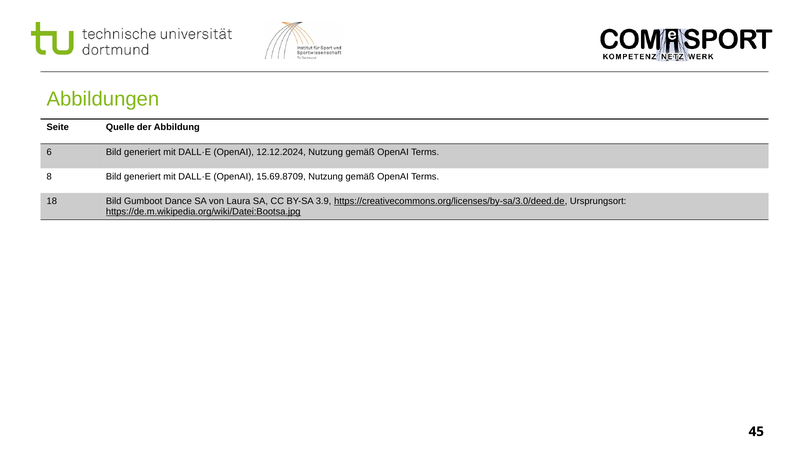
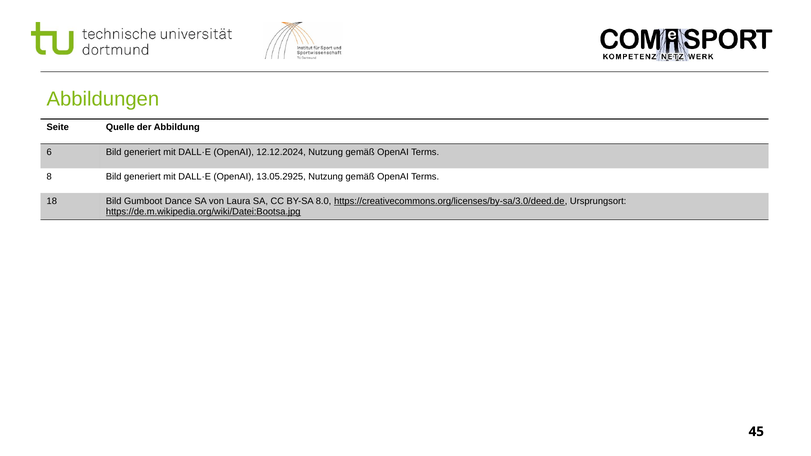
15.69.8709: 15.69.8709 -> 13.05.2925
3.9: 3.9 -> 8.0
